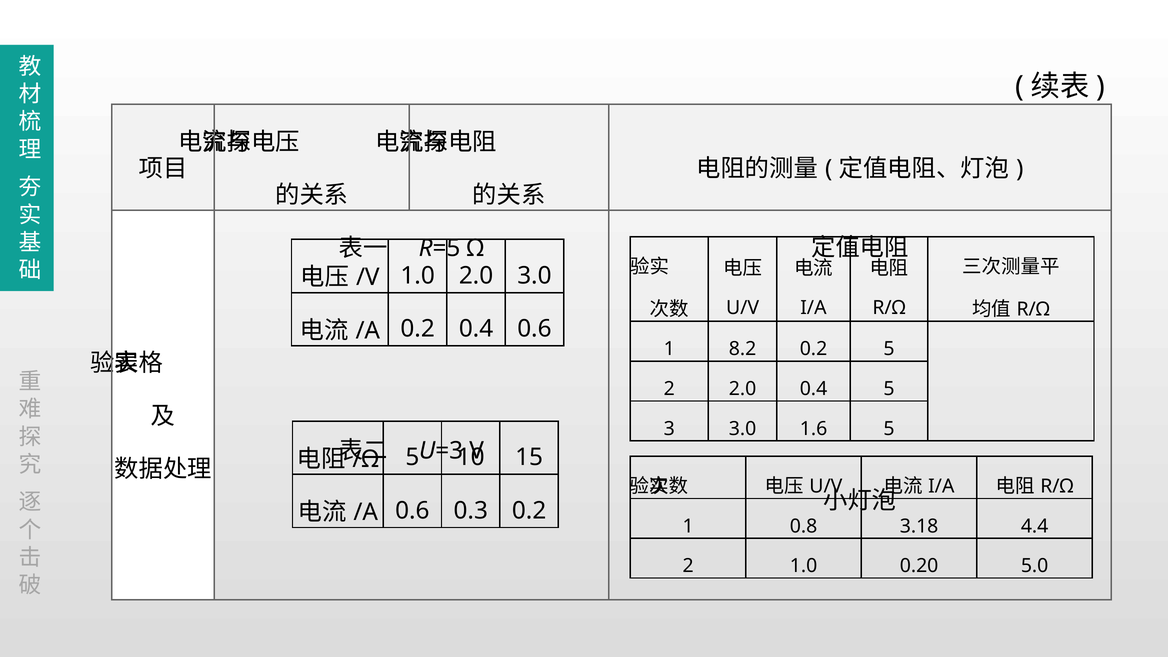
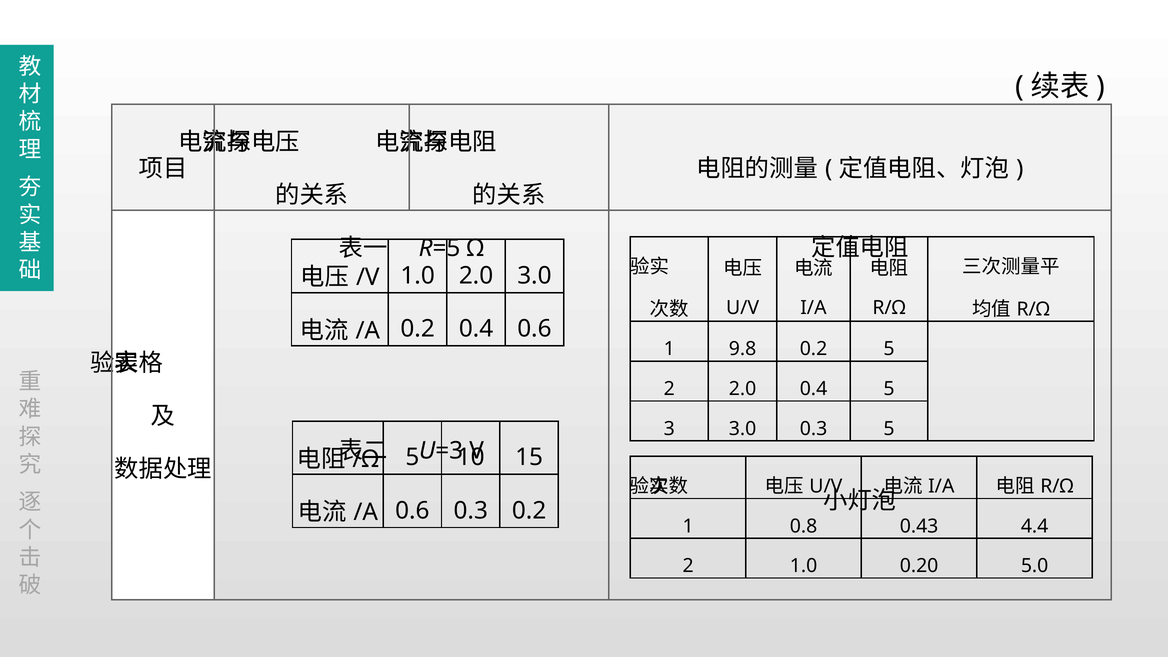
8.2: 8.2 -> 9.8
3.0 1.6: 1.6 -> 0.3
3.18: 3.18 -> 0.43
